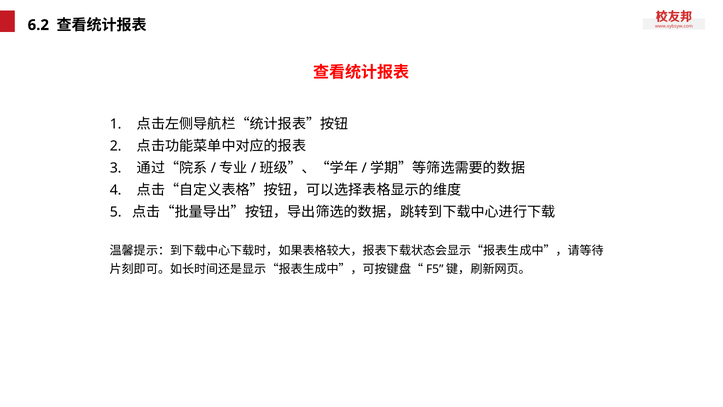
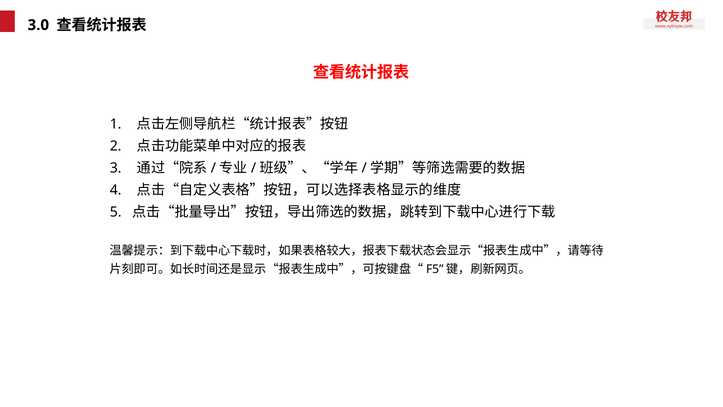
6.2: 6.2 -> 3.0
